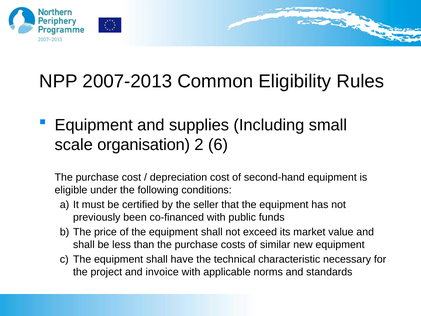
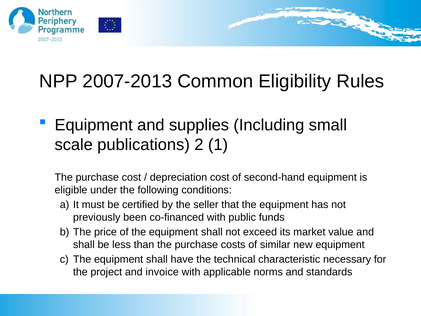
organisation: organisation -> publications
6: 6 -> 1
